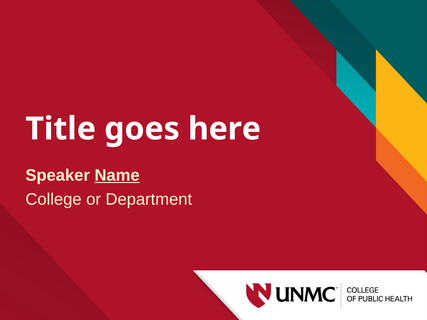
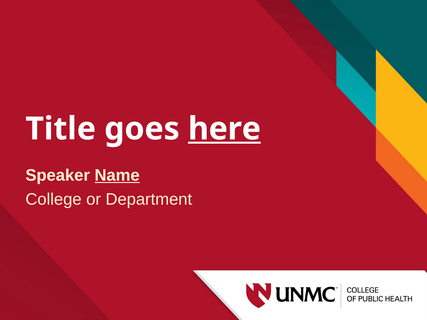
here underline: none -> present
